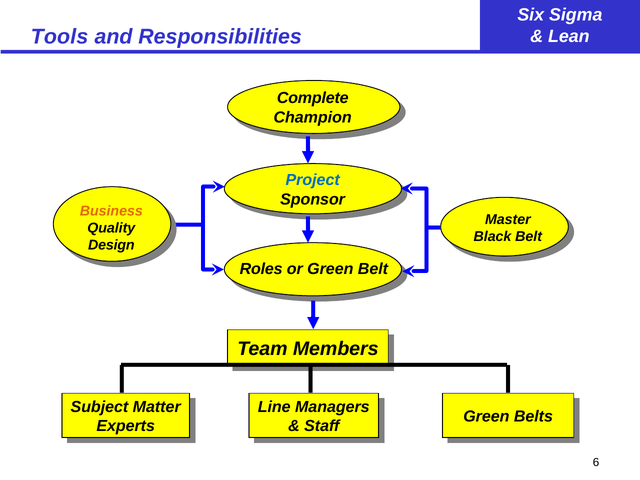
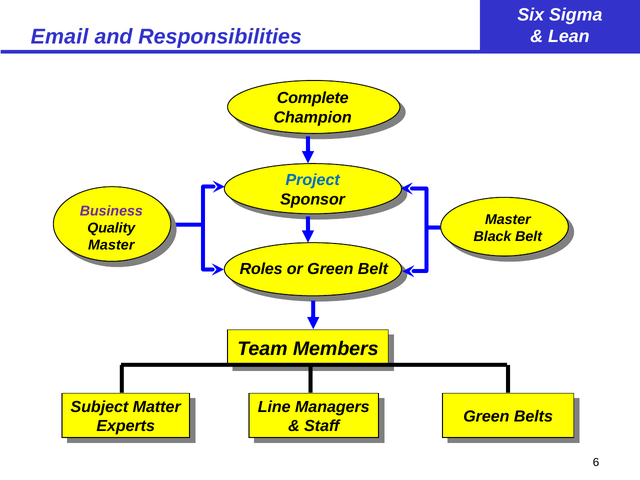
Tools: Tools -> Email
Business colour: orange -> purple
Design at (111, 245): Design -> Master
